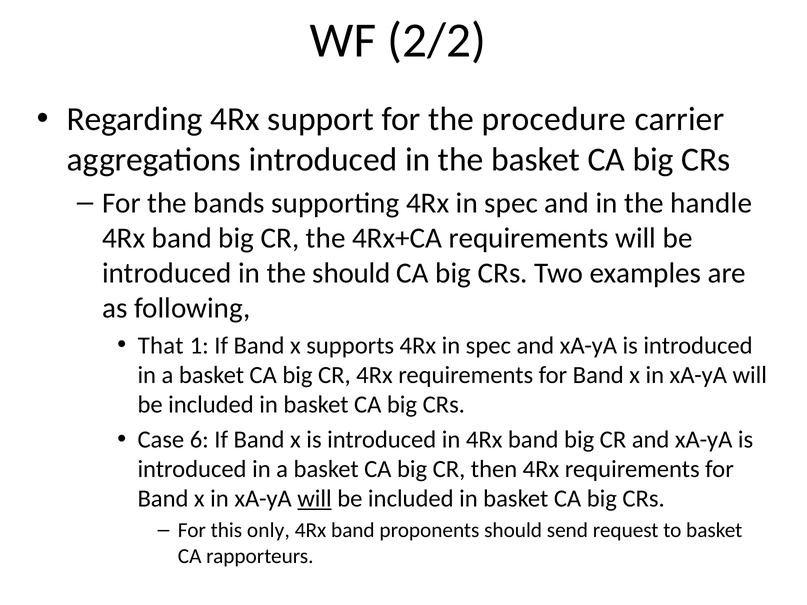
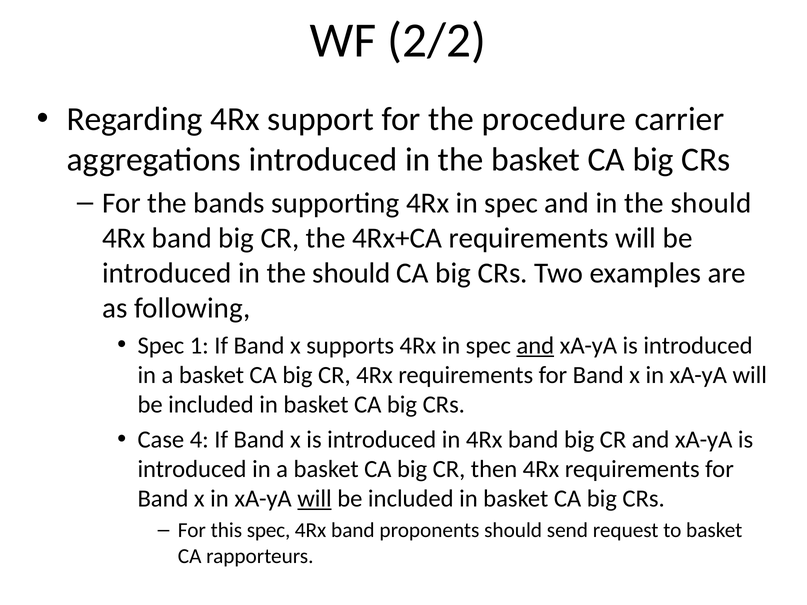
and in the handle: handle -> should
That at (161, 346): That -> Spec
and at (535, 346) underline: none -> present
6: 6 -> 4
this only: only -> spec
